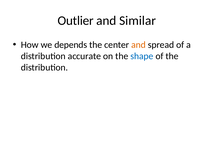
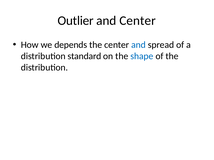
and Similar: Similar -> Center
and at (138, 45) colour: orange -> blue
accurate: accurate -> standard
